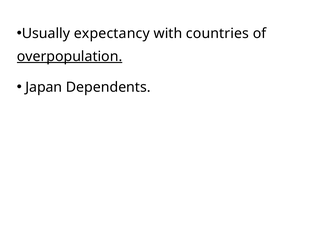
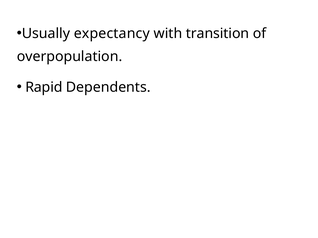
countries: countries -> transition
overpopulation underline: present -> none
Japan: Japan -> Rapid
